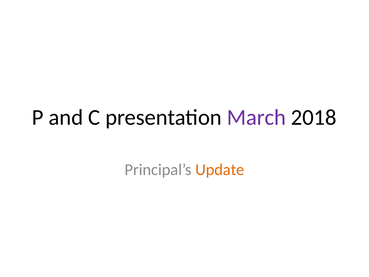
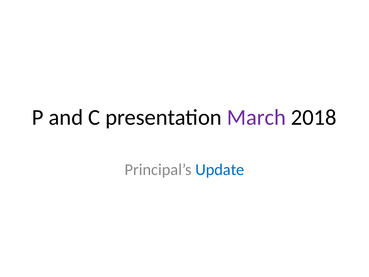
Update colour: orange -> blue
